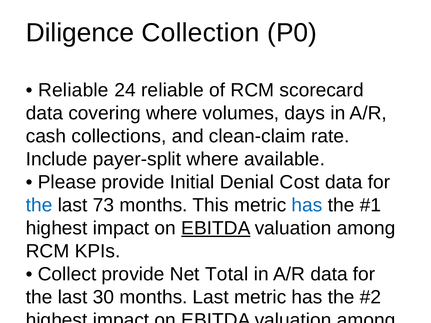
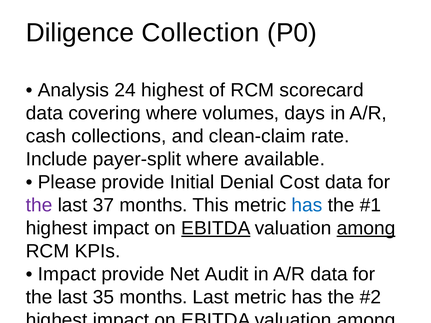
Reliable at (73, 90): Reliable -> Analysis
24 reliable: reliable -> highest
the at (39, 205) colour: blue -> purple
73: 73 -> 37
among at (366, 228) underline: none -> present
Collect at (67, 274): Collect -> Impact
Total: Total -> Audit
30: 30 -> 35
